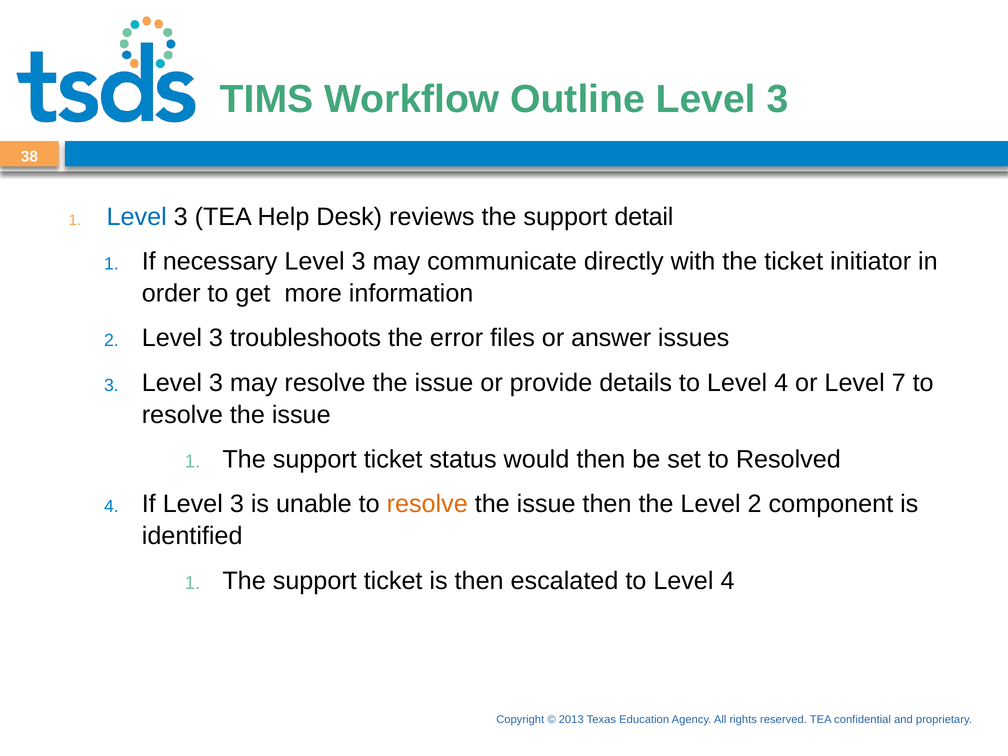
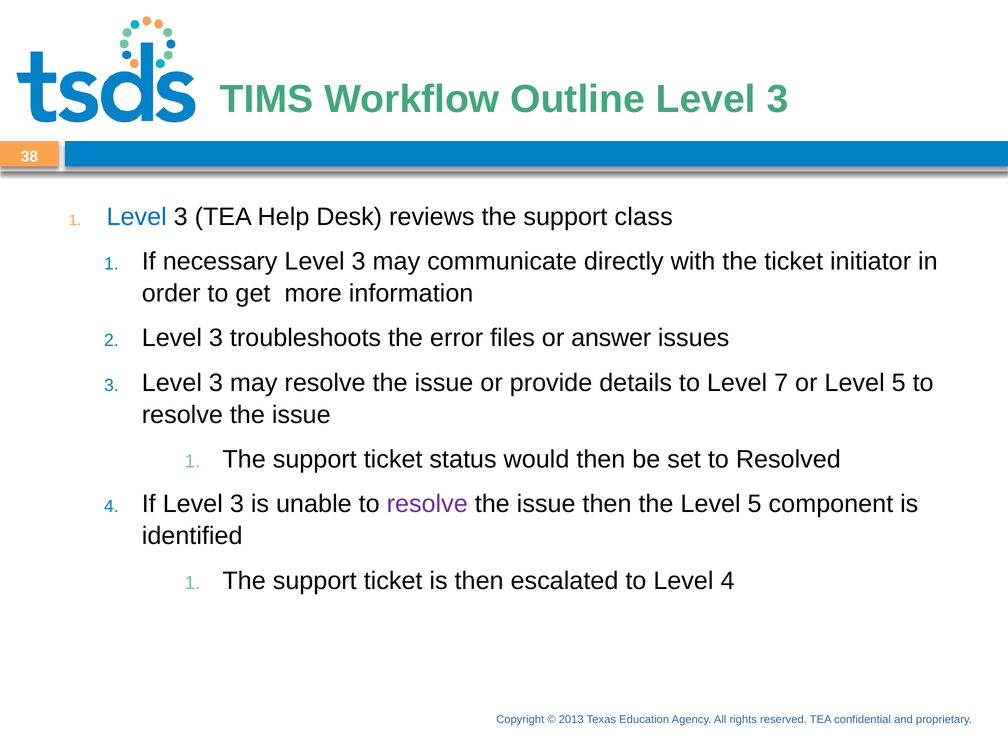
detail: detail -> class
details to Level 4: 4 -> 7
or Level 7: 7 -> 5
resolve at (427, 504) colour: orange -> purple
the Level 2: 2 -> 5
